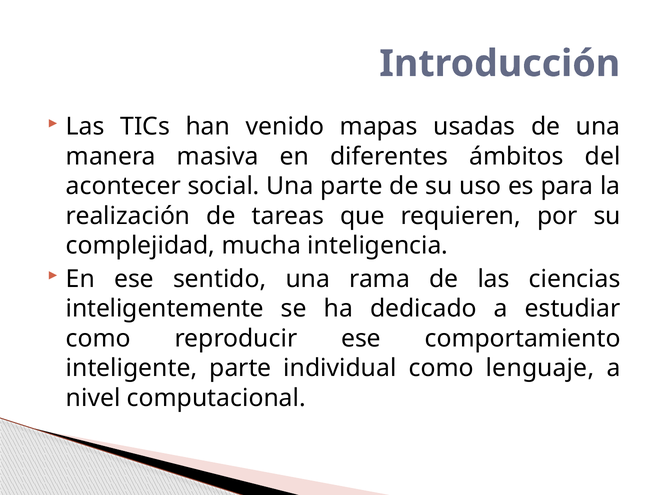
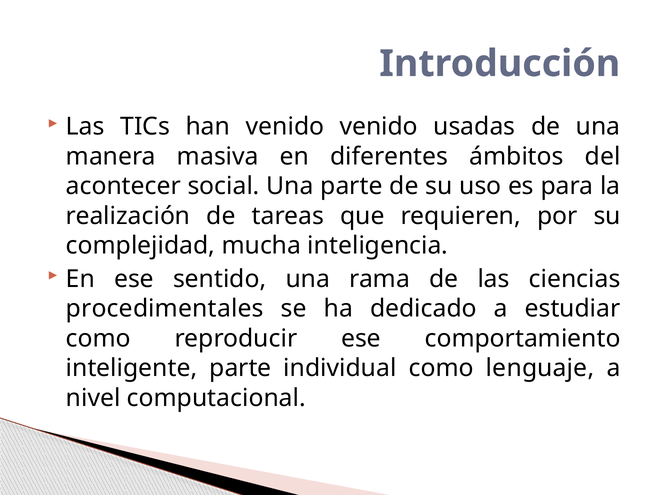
venido mapas: mapas -> venido
inteligentemente: inteligentemente -> procedimentales
